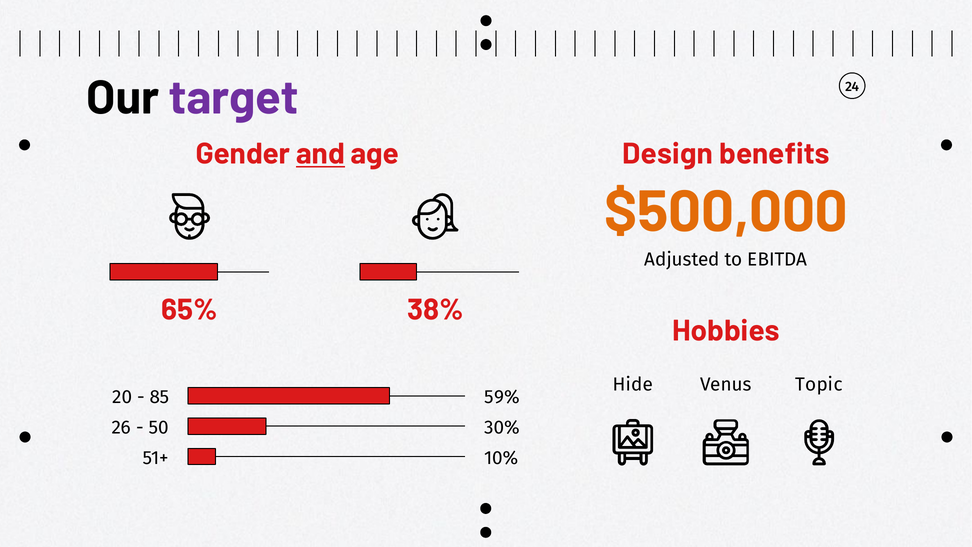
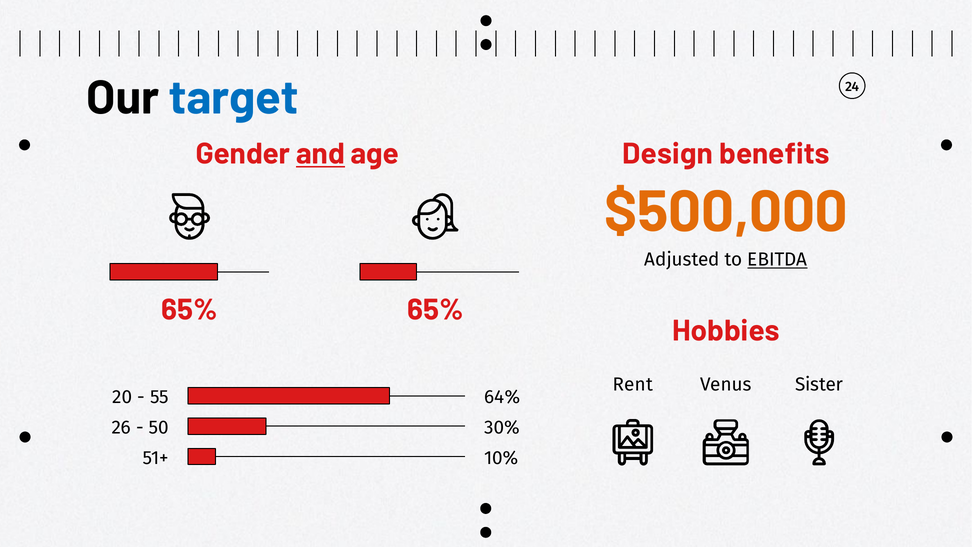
target colour: purple -> blue
EBITDA underline: none -> present
65% 38%: 38% -> 65%
Hide: Hide -> Rent
Topic: Topic -> Sister
85: 85 -> 55
59%: 59% -> 64%
